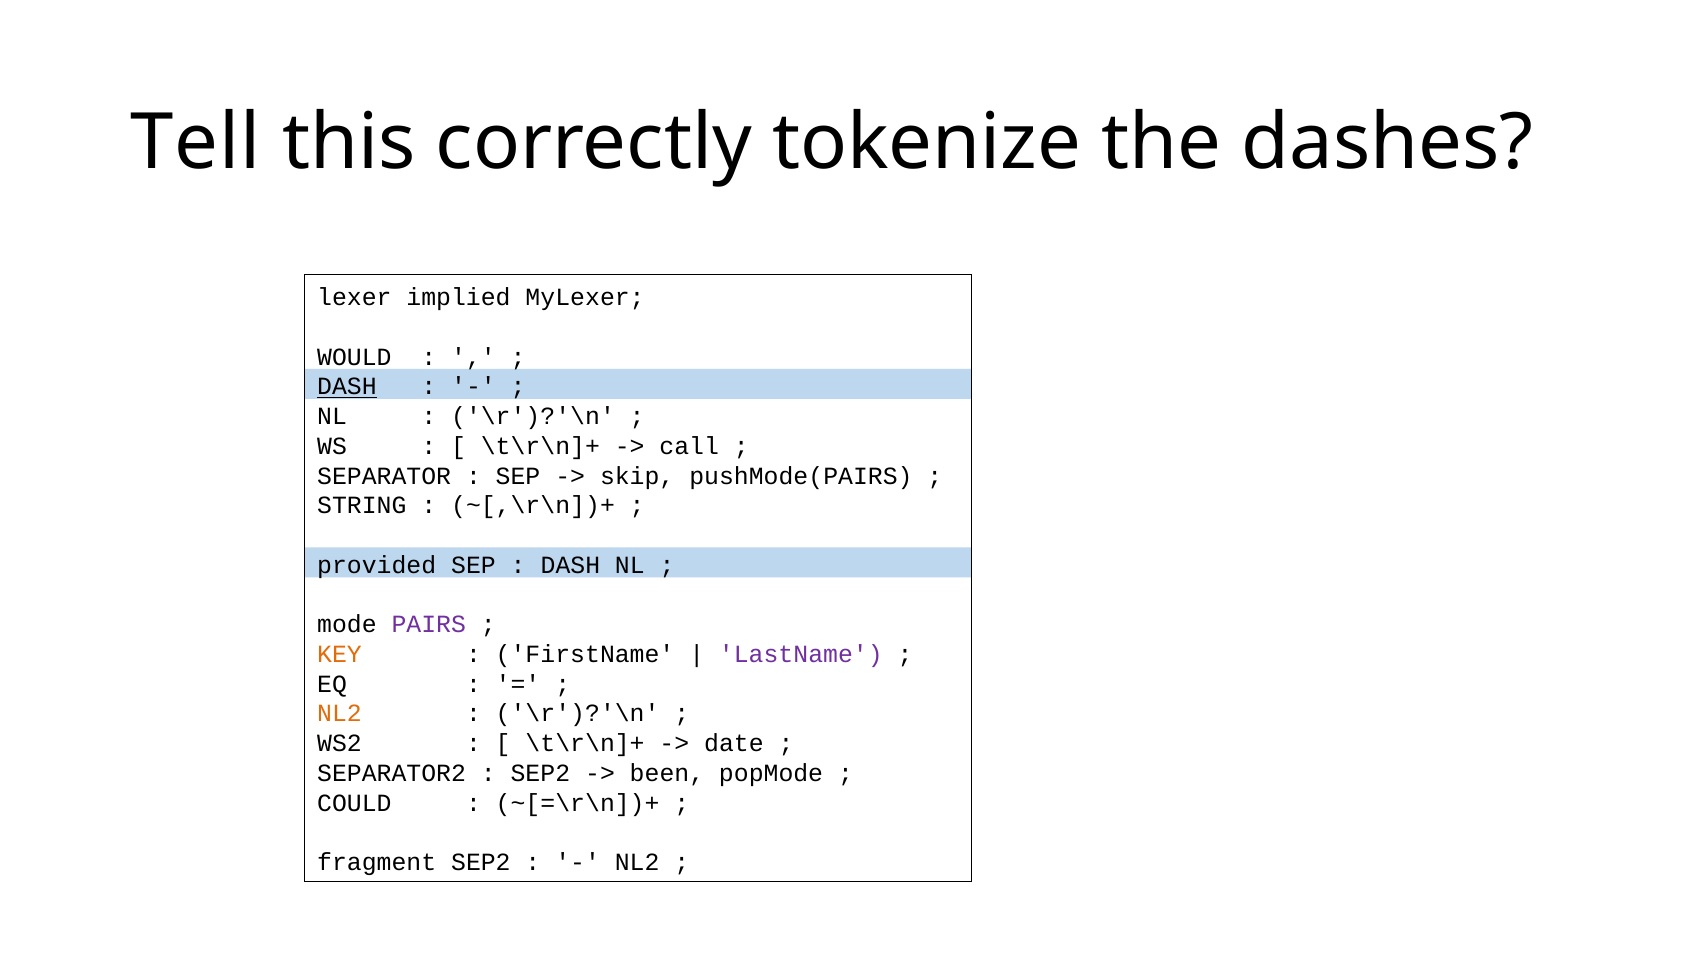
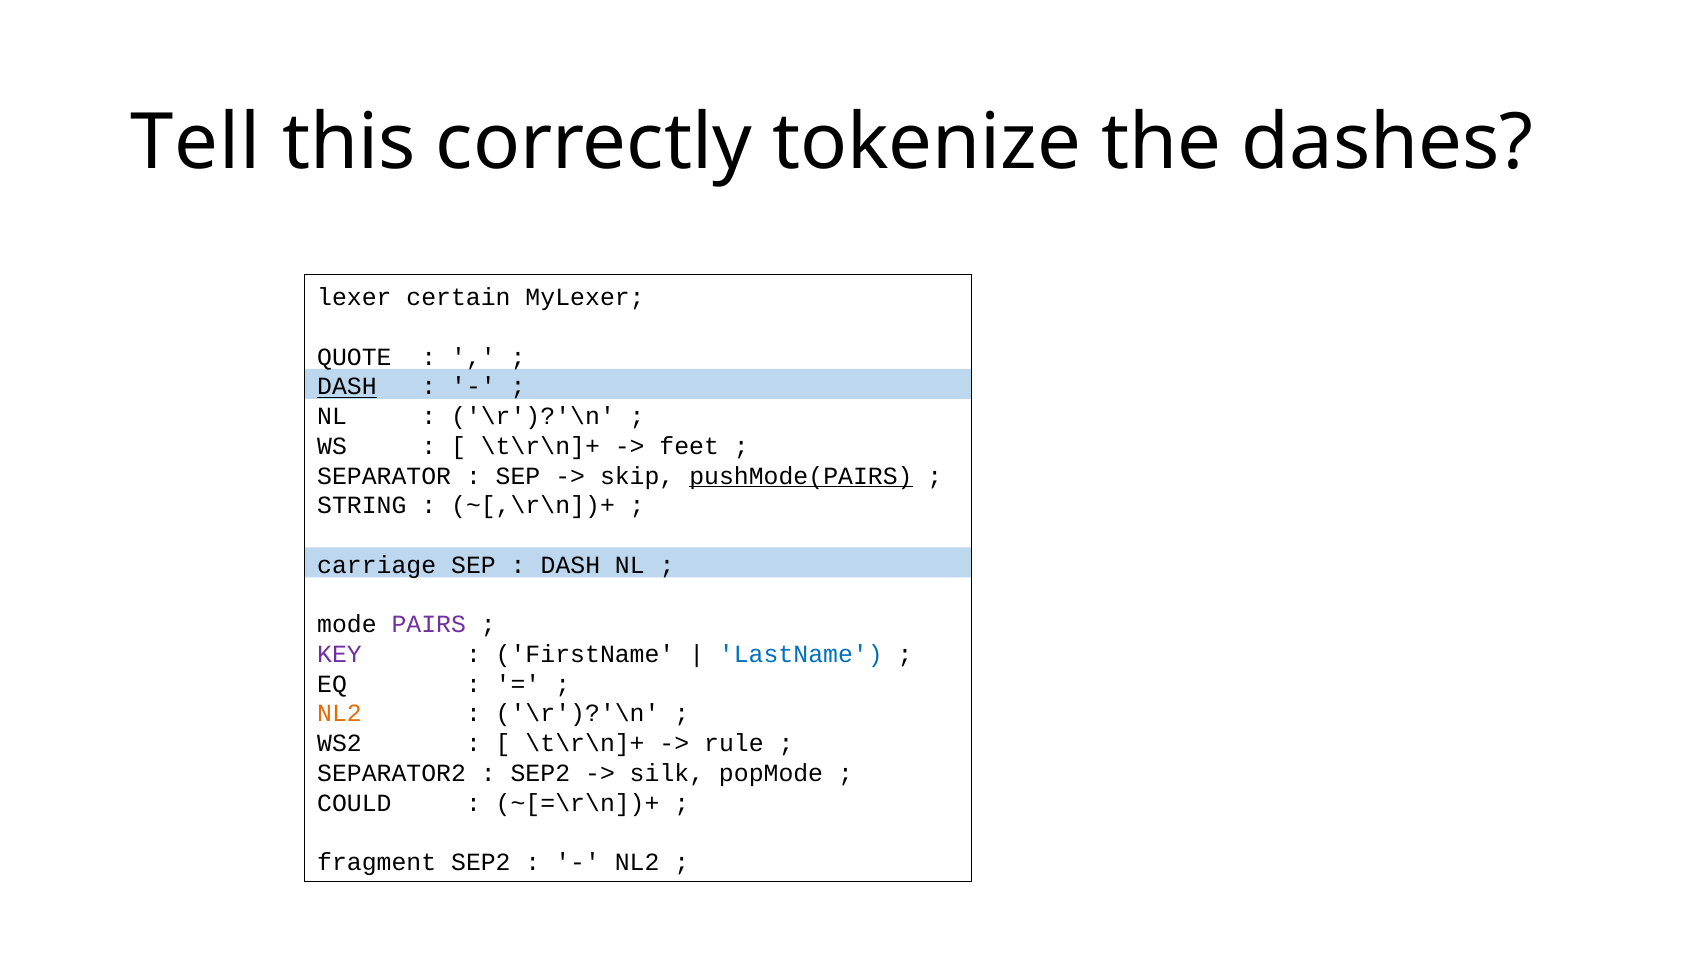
implied: implied -> certain
WOULD: WOULD -> QUOTE
call: call -> feet
pushMode(PAIRS underline: none -> present
provided: provided -> carriage
KEY colour: orange -> purple
LastName colour: purple -> blue
date: date -> rule
been: been -> silk
